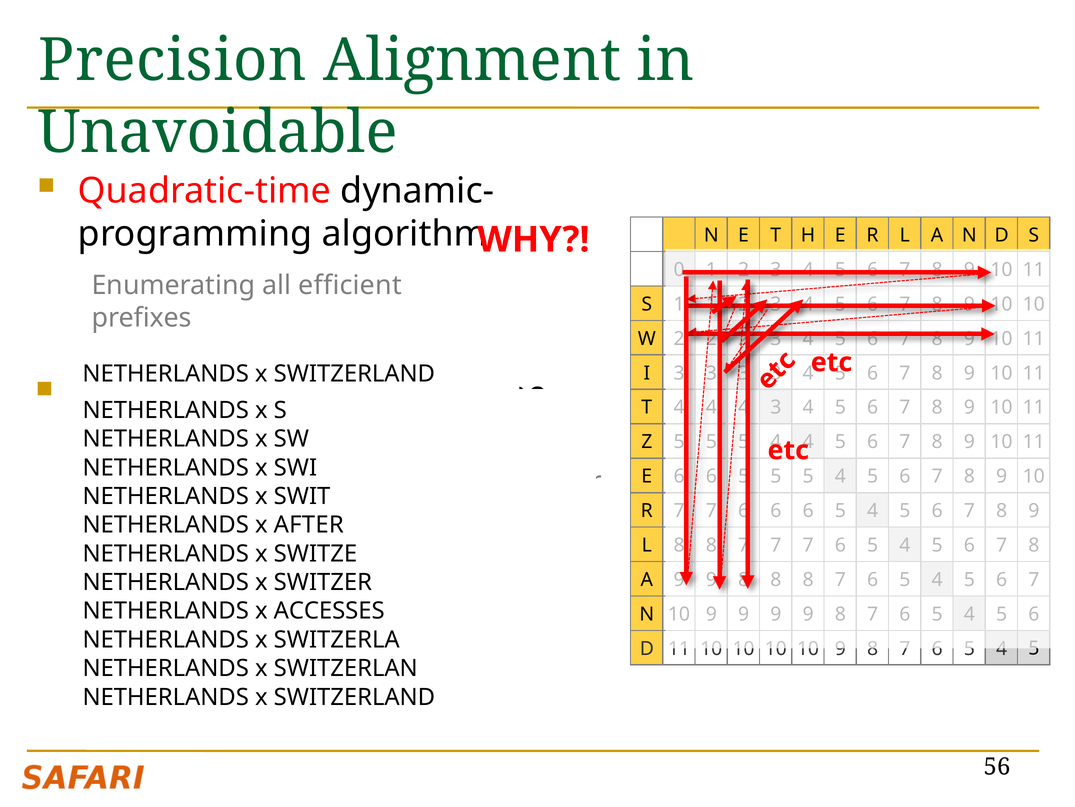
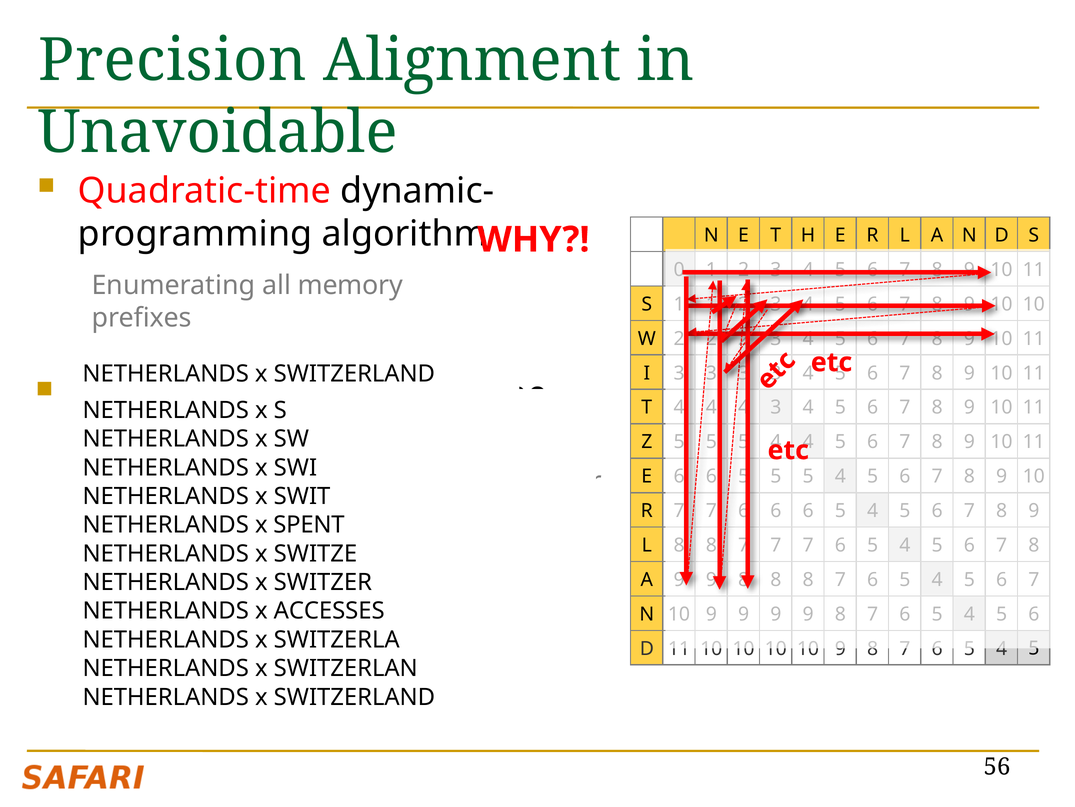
efficient: efficient -> memory
x AFTER: AFTER -> SPENT
